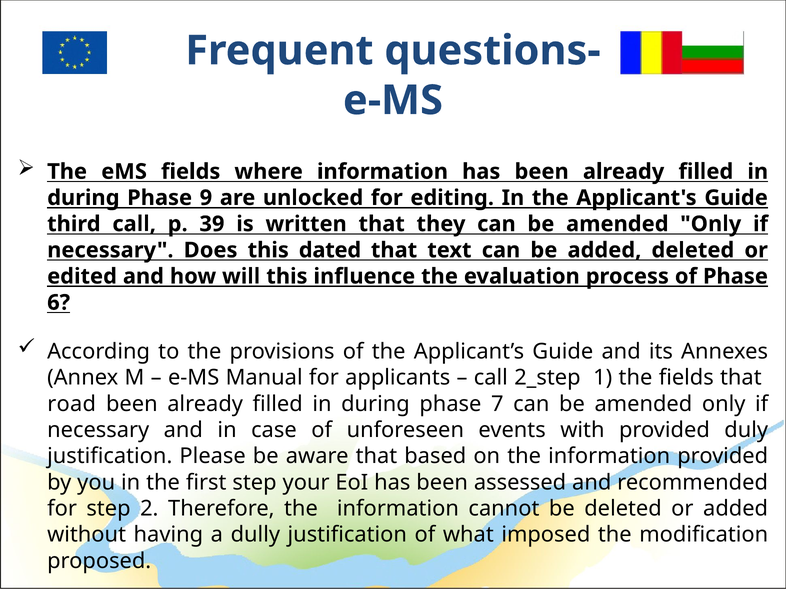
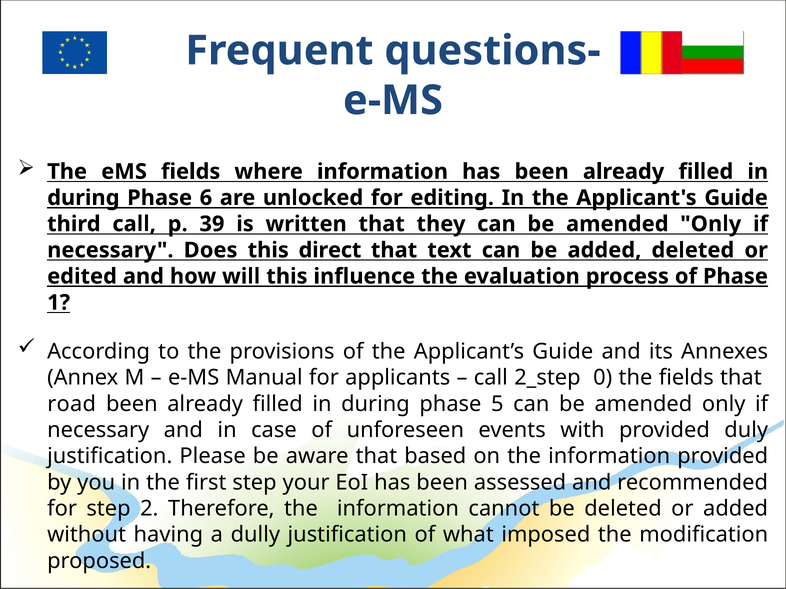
9: 9 -> 6
dated: dated -> direct
6: 6 -> 1
1: 1 -> 0
7: 7 -> 5
